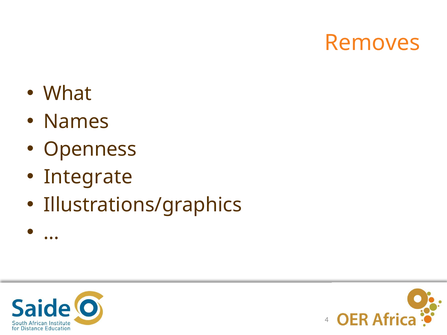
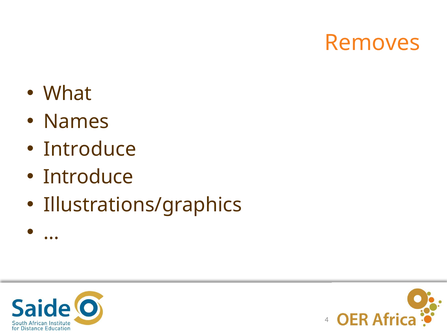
Openness at (90, 149): Openness -> Introduce
Integrate at (88, 177): Integrate -> Introduce
